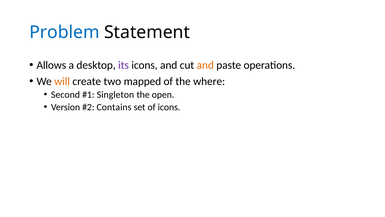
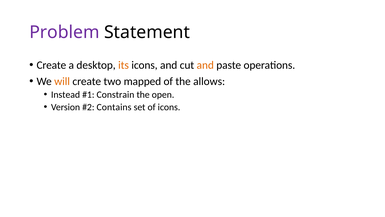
Problem colour: blue -> purple
Allows at (51, 65): Allows -> Create
its colour: purple -> orange
where: where -> allows
Second: Second -> Instead
Singleton: Singleton -> Constrain
